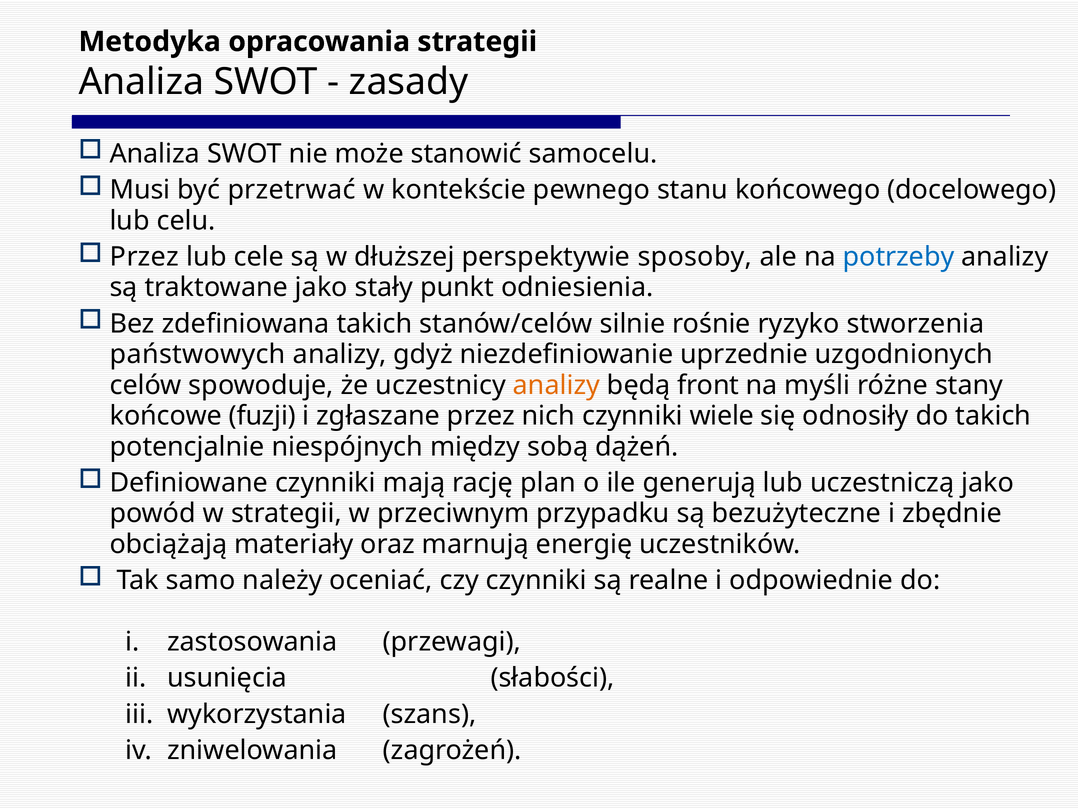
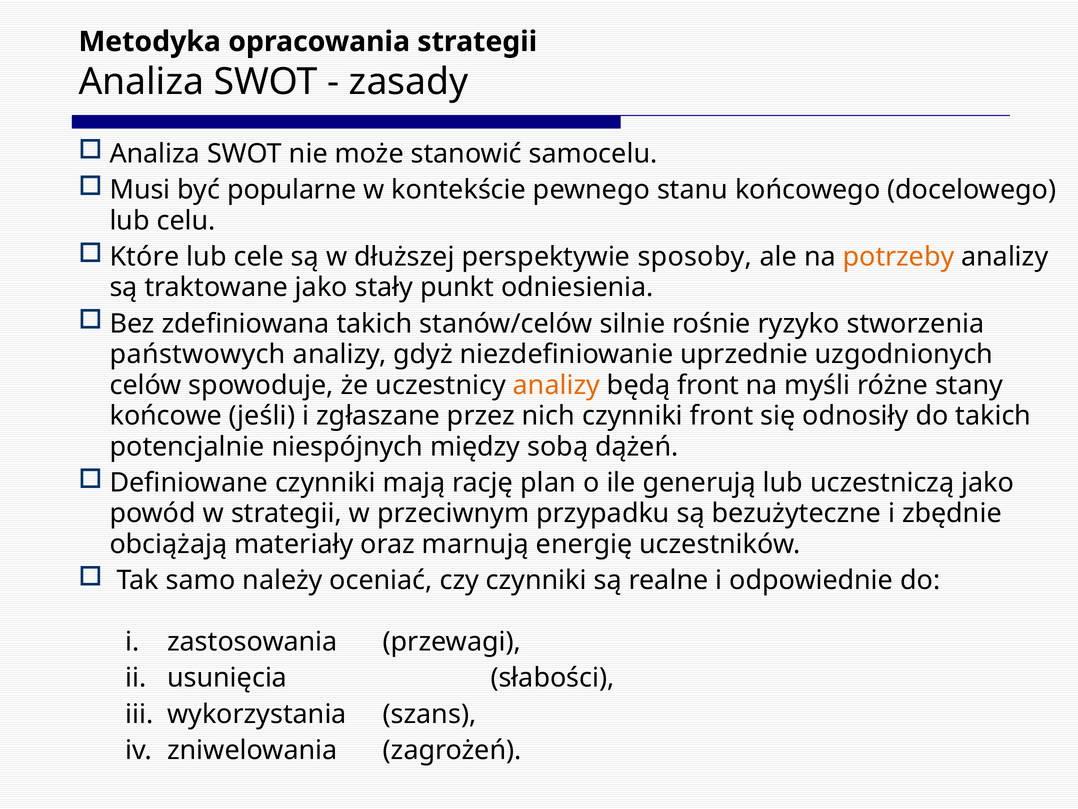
przetrwać: przetrwać -> popularne
Przez at (144, 257): Przez -> Które
potrzeby colour: blue -> orange
fuzji: fuzji -> jeśli
czynniki wiele: wiele -> front
